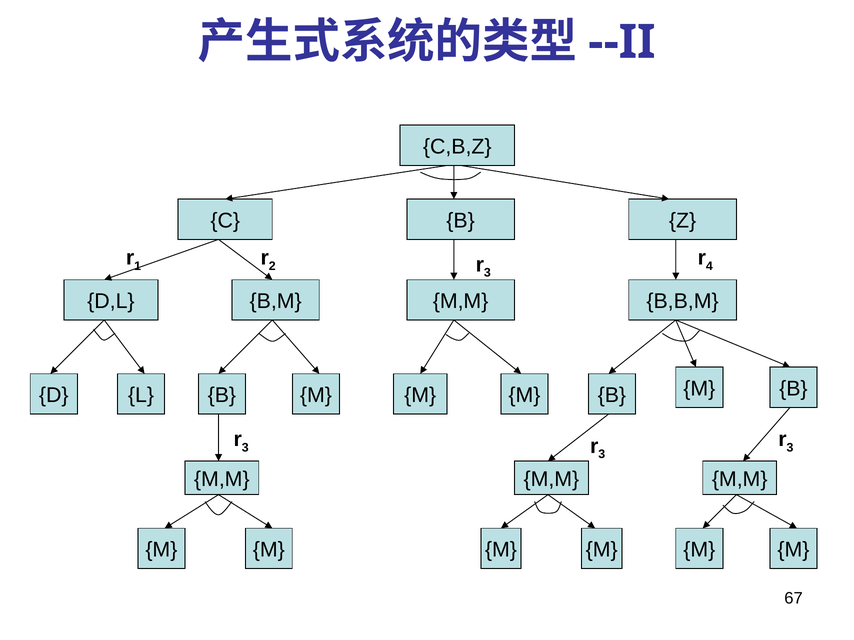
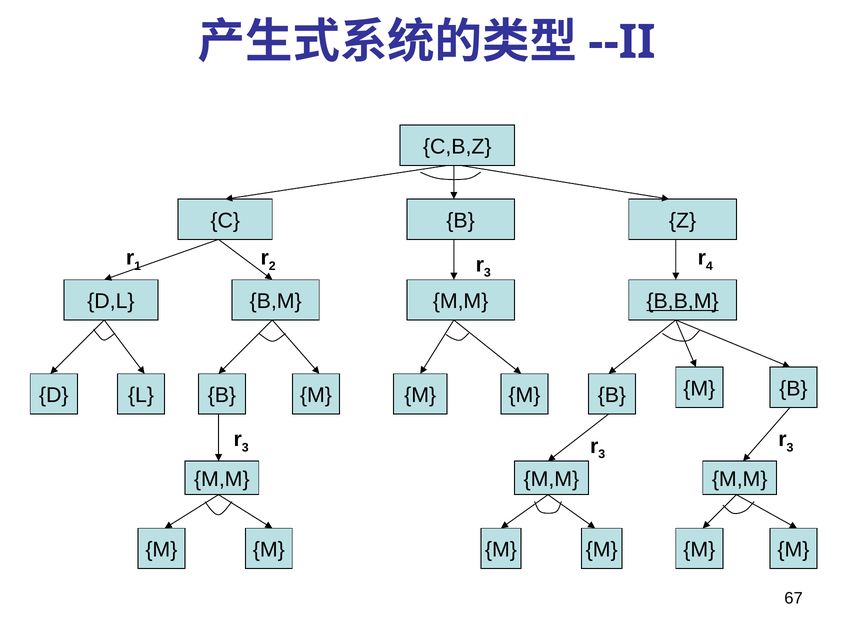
B,B,M underline: none -> present
